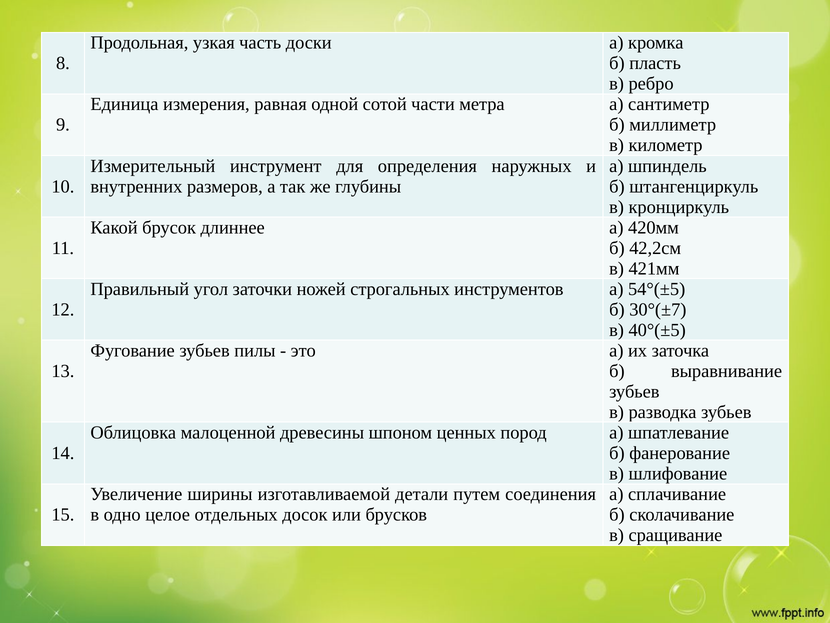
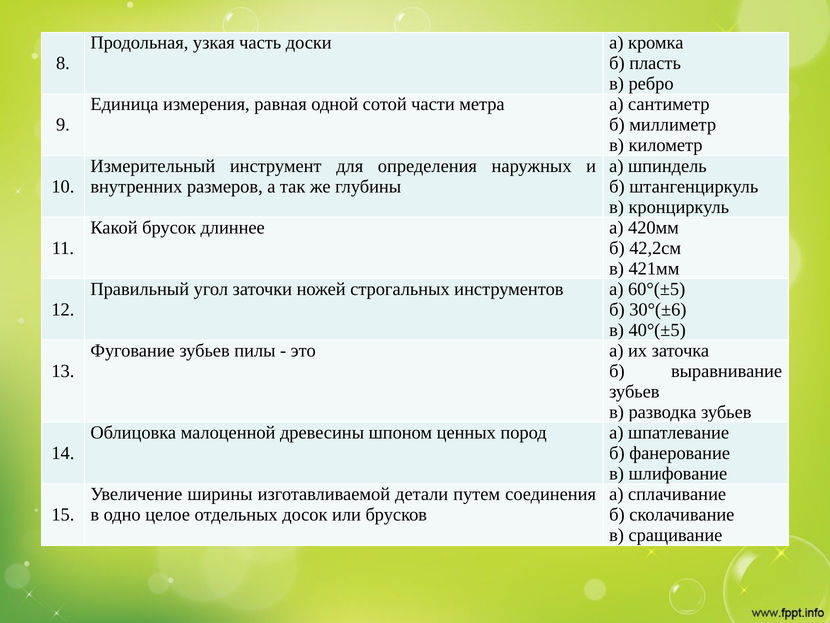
54°(±5: 54°(±5 -> 60°(±5
30°(±7: 30°(±7 -> 30°(±6
